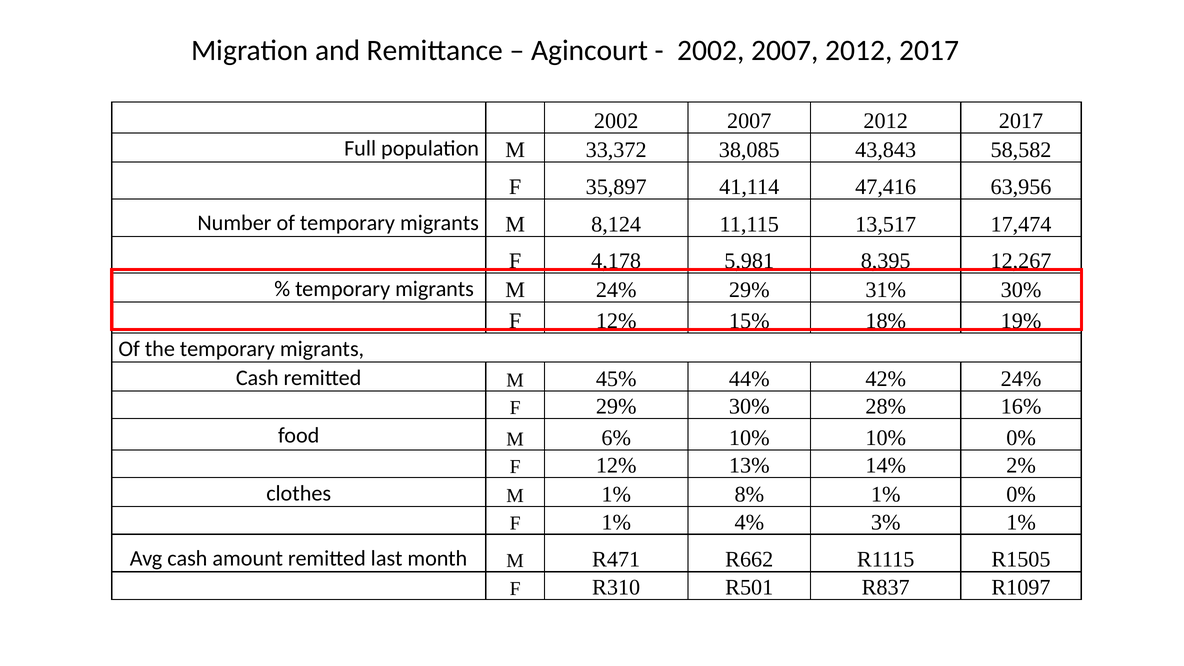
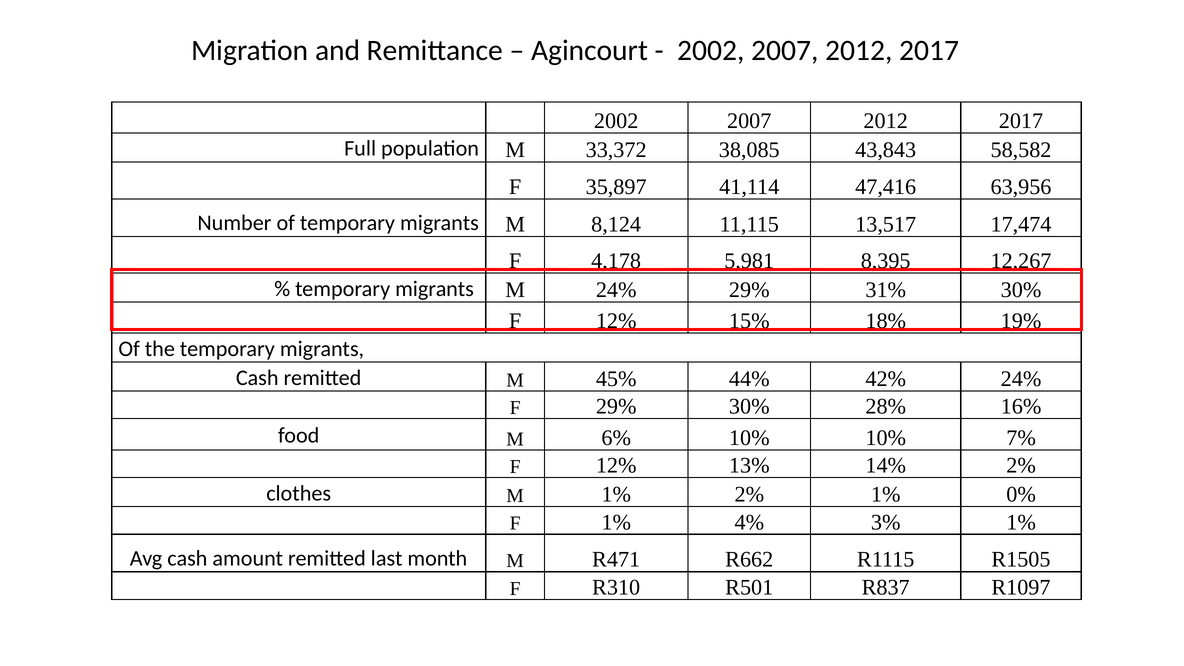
10% 0%: 0% -> 7%
1% 8%: 8% -> 2%
